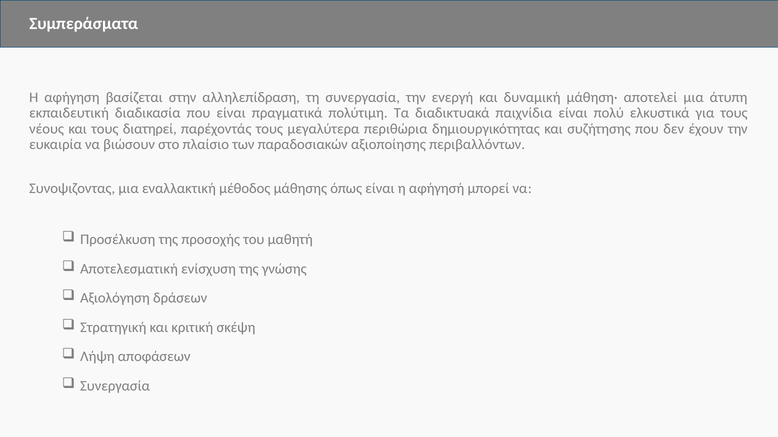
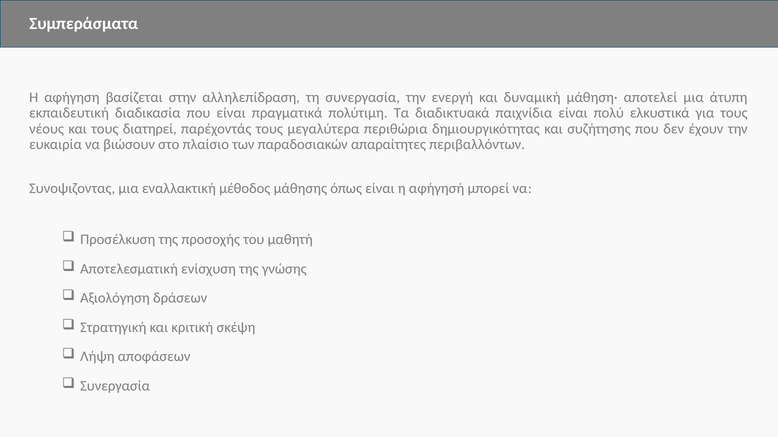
αξιοποίησης: αξιοποίησης -> απαραίτητες
